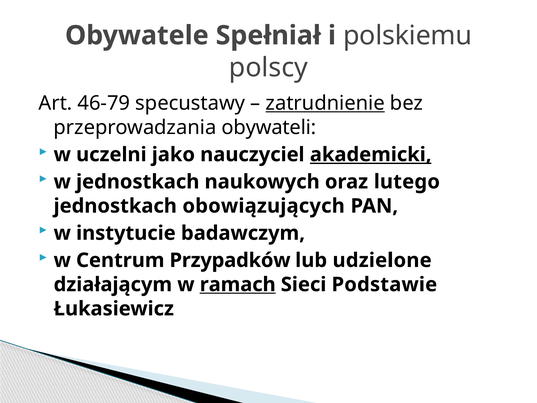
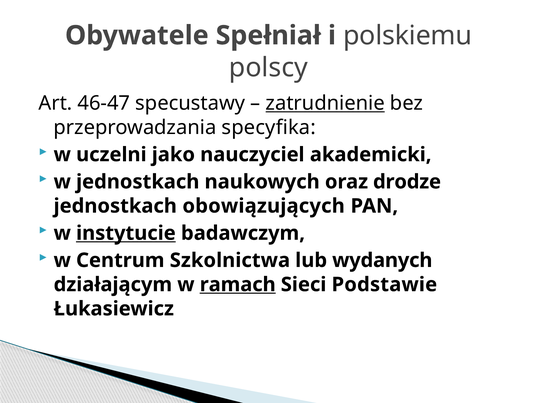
46-79: 46-79 -> 46-47
obywateli: obywateli -> specyfika
akademicki underline: present -> none
lutego: lutego -> drodze
instytucie underline: none -> present
Przypadków: Przypadków -> Szkolnictwa
udzielone: udzielone -> wydanych
